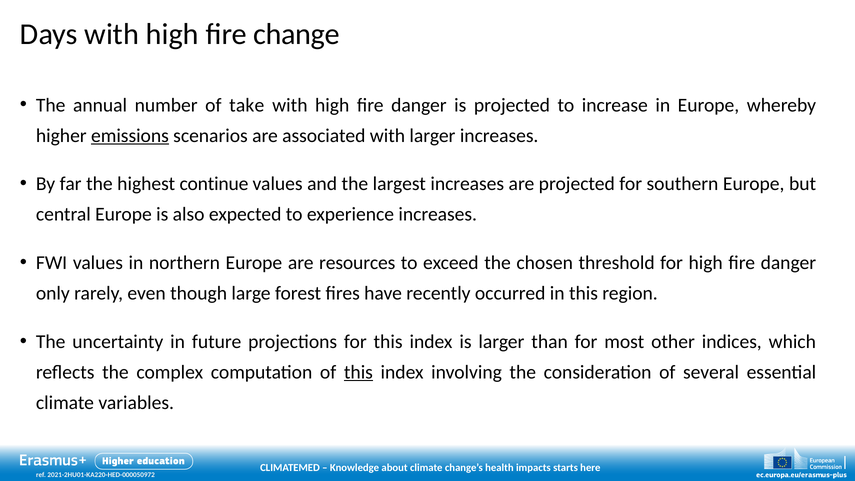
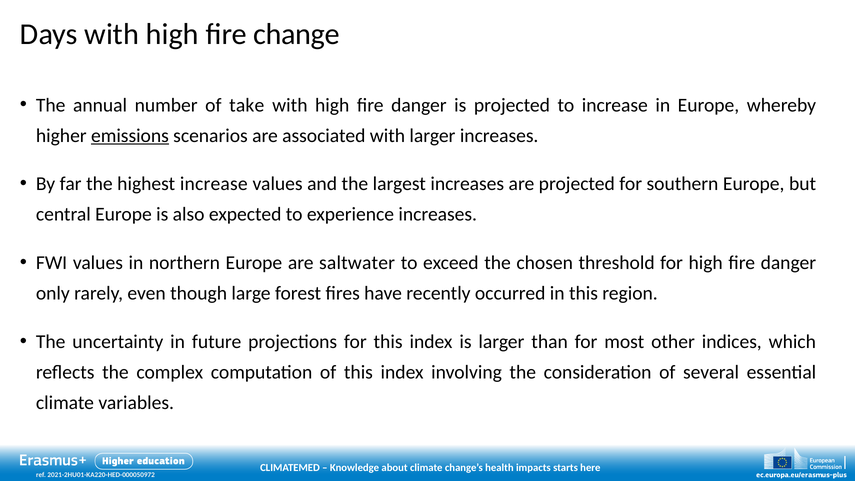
highest continue: continue -> increase
resources: resources -> saltwater
this at (358, 372) underline: present -> none
